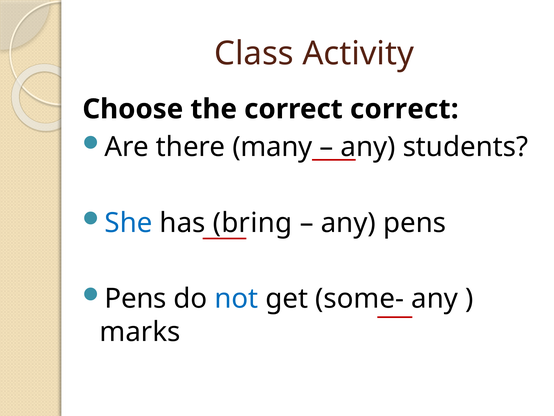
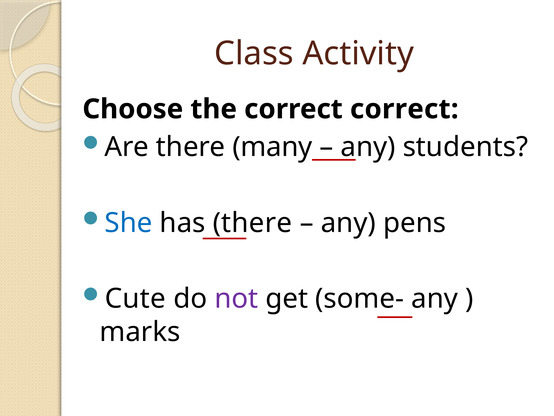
has bring: bring -> there
Pens at (136, 298): Pens -> Cute
not colour: blue -> purple
